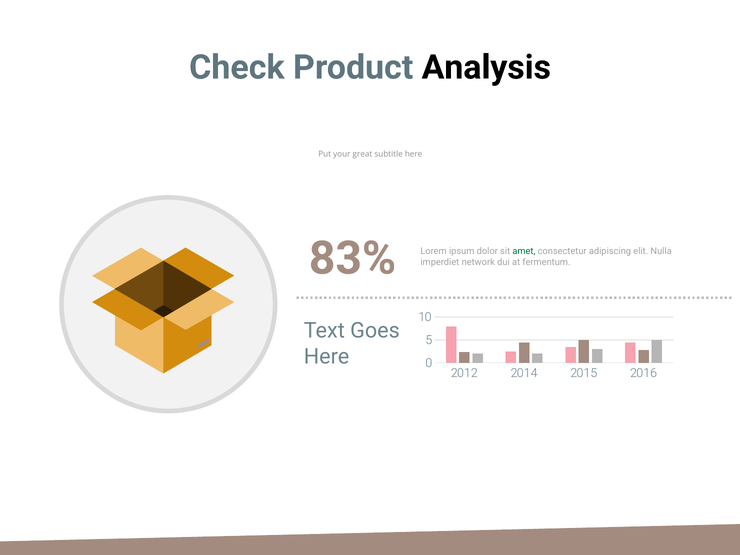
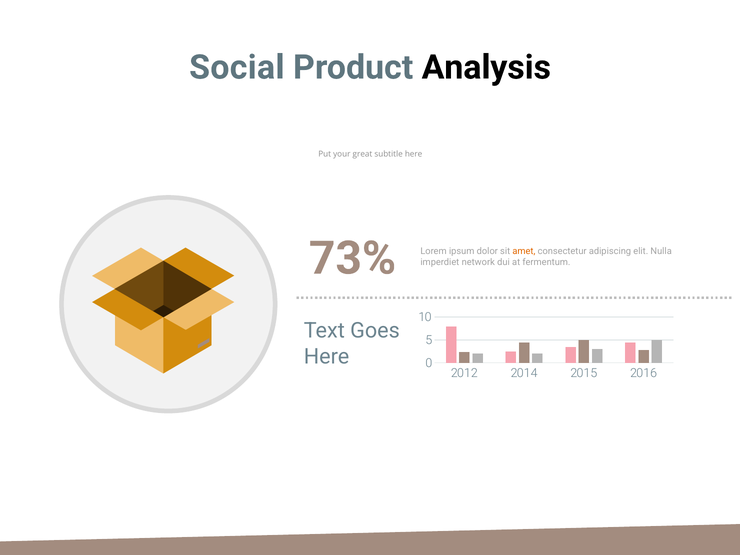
Check: Check -> Social
83%: 83% -> 73%
amet colour: green -> orange
